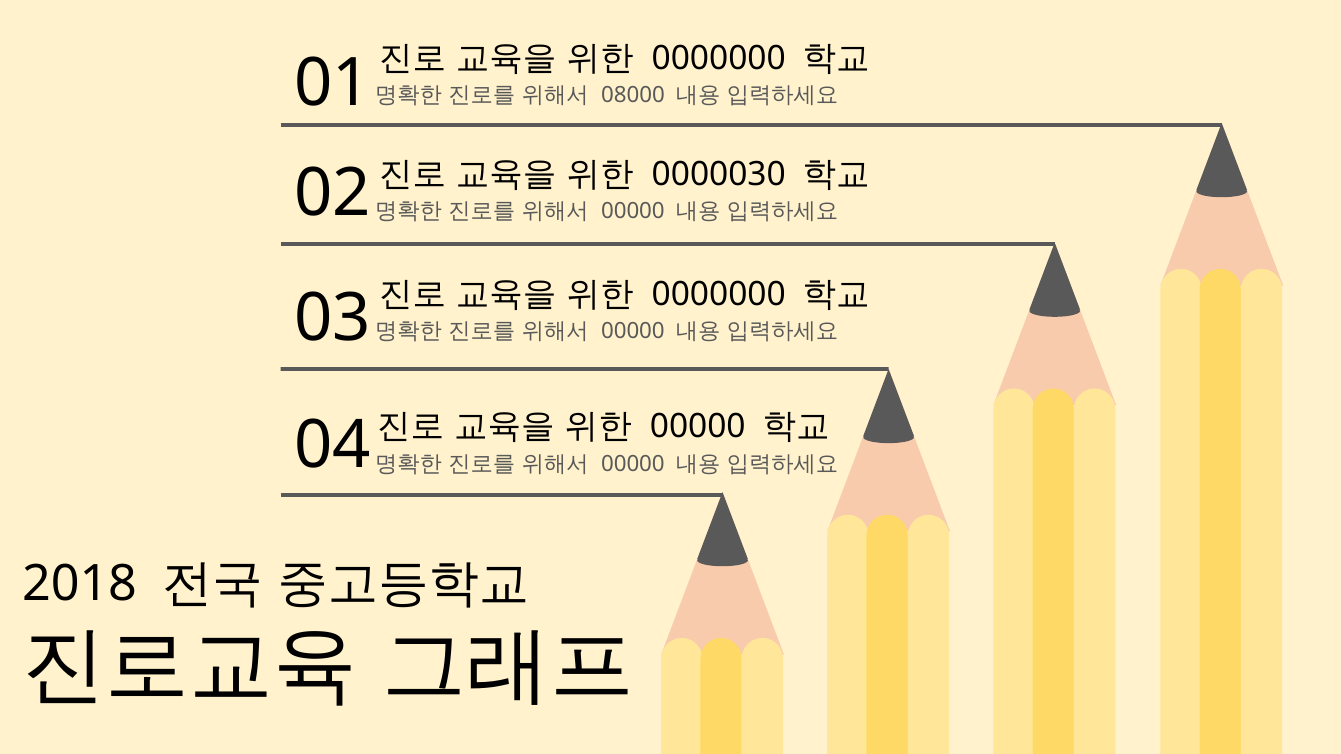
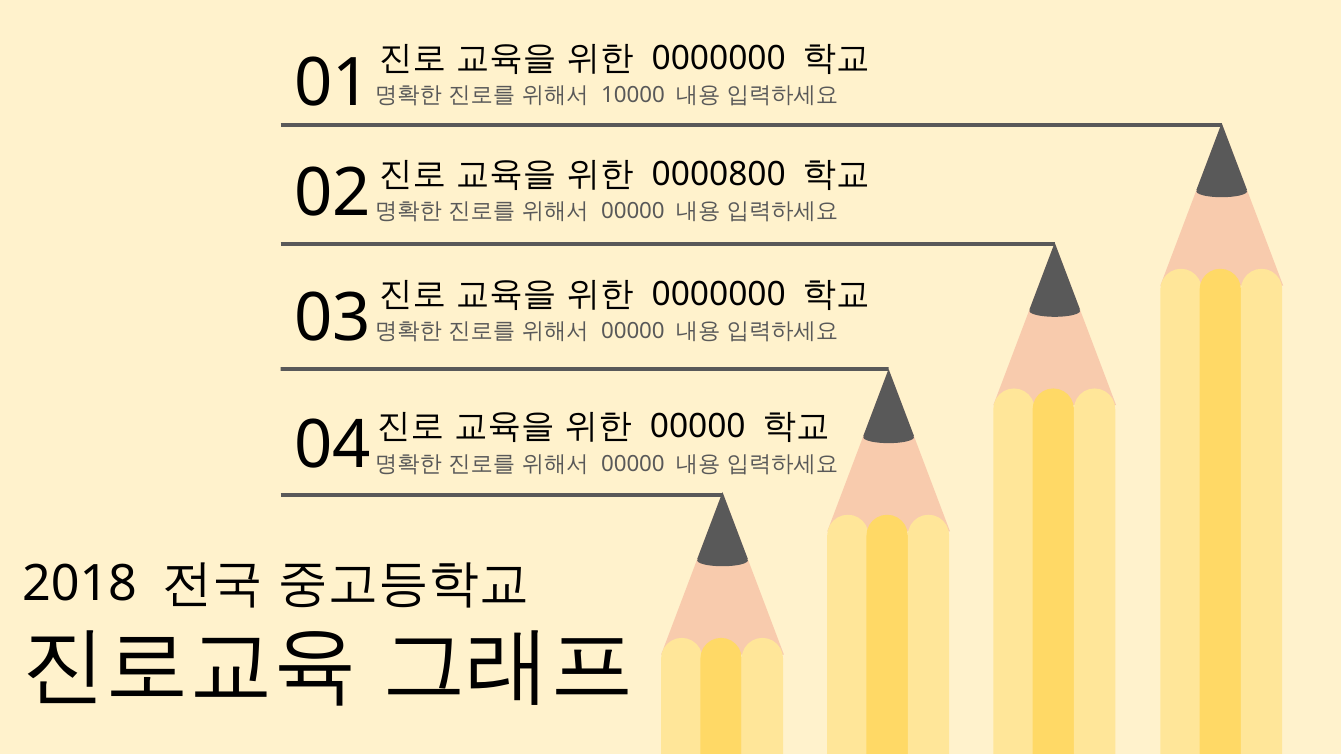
08000: 08000 -> 10000
0000030: 0000030 -> 0000800
